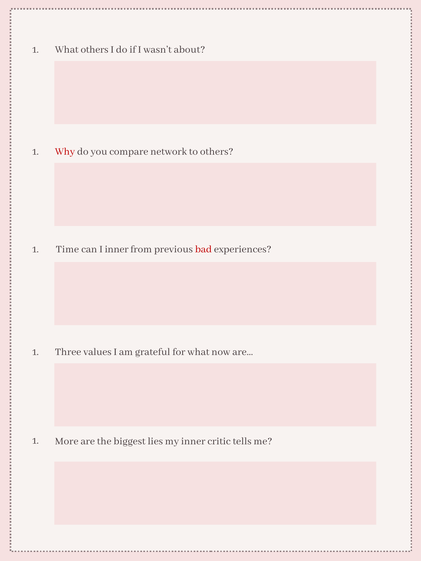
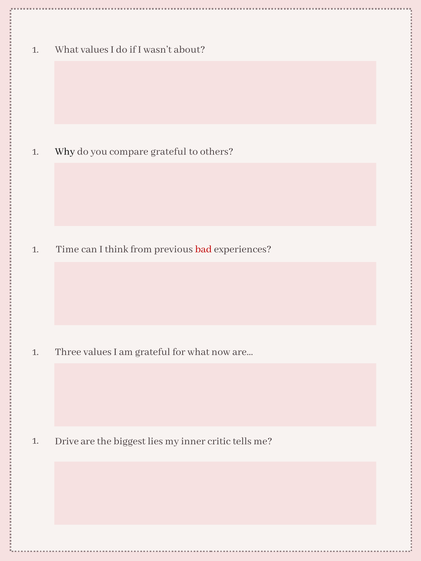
What others: others -> values
Why colour: red -> black
compare network: network -> grateful
I inner: inner -> think
More: More -> Drive
